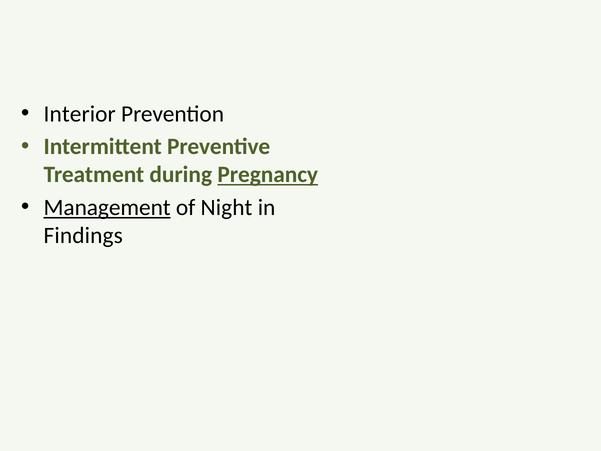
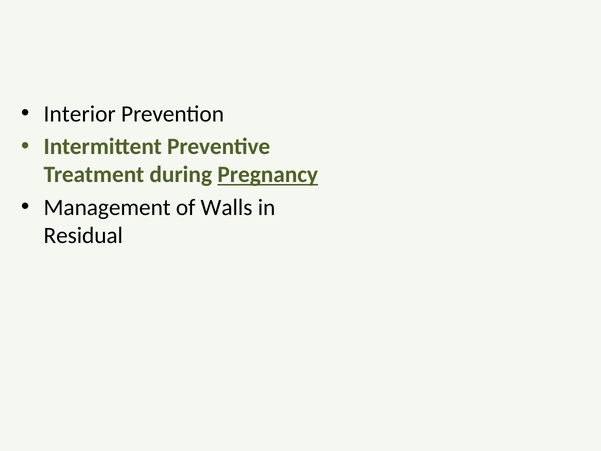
Management underline: present -> none
Night: Night -> Walls
Findings: Findings -> Residual
